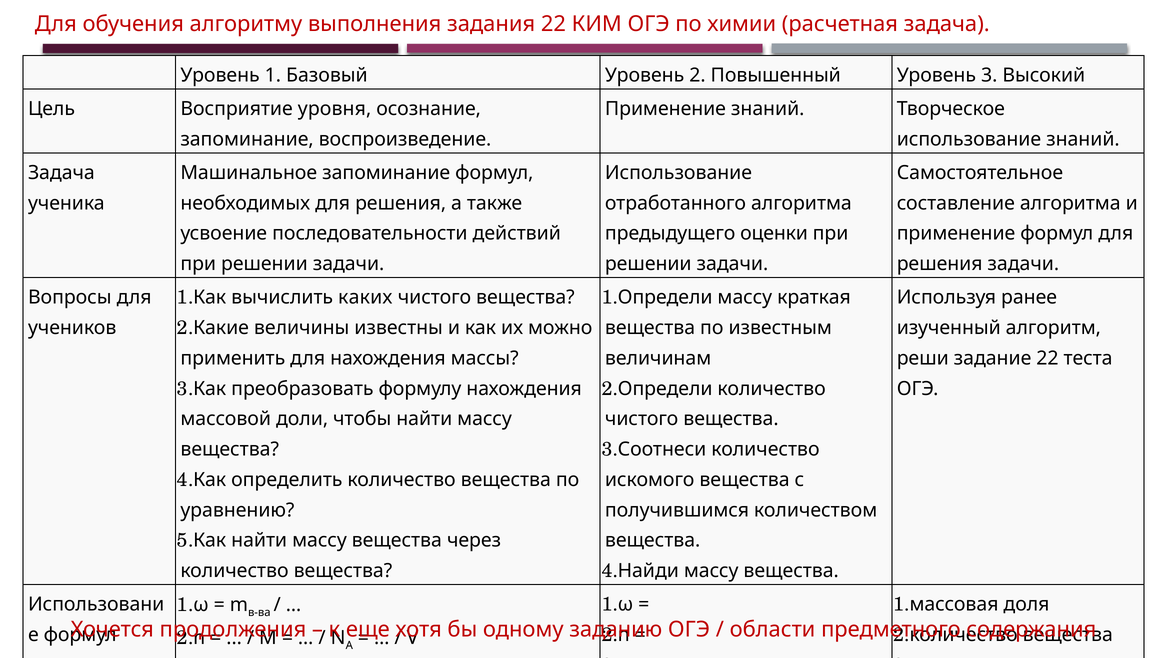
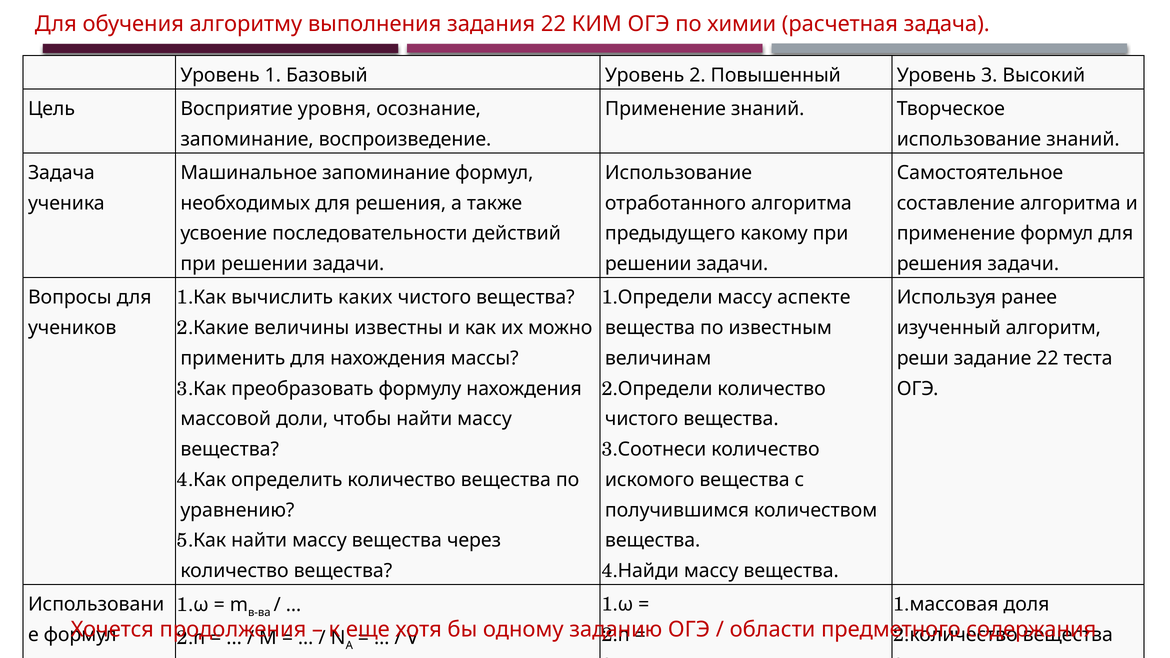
оценки: оценки -> какому
краткая: краткая -> аспекте
